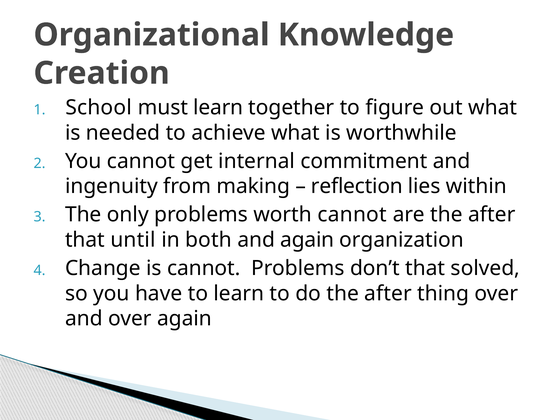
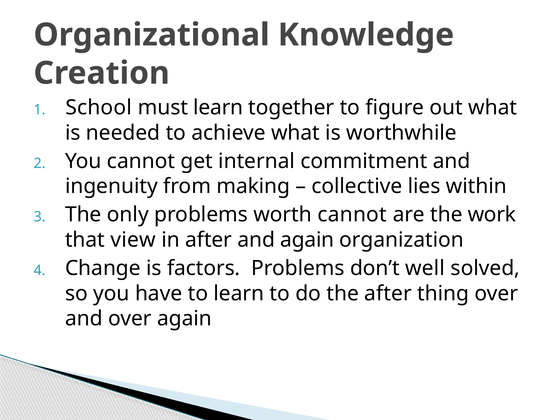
reflection: reflection -> collective
are the after: after -> work
until: until -> view
in both: both -> after
is cannot: cannot -> factors
don’t that: that -> well
